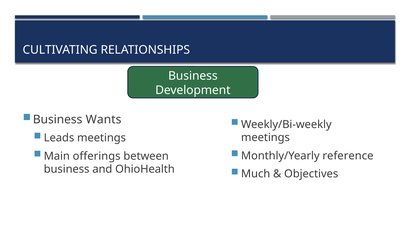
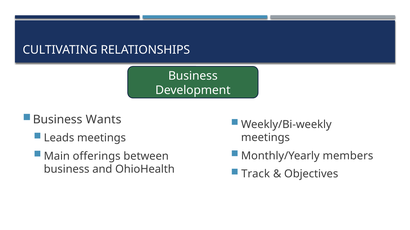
reference: reference -> members
Much: Much -> Track
